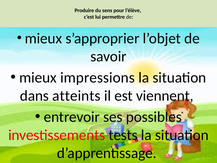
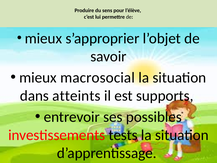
impressions: impressions -> macrosocial
viennent: viennent -> supports
